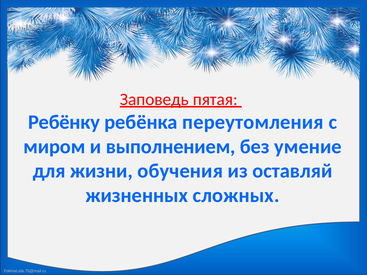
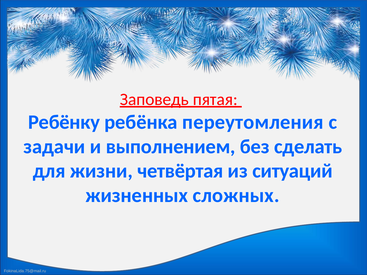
миром: миром -> задачи
умение: умение -> сделать
обучения: обучения -> четвёртая
оставляй: оставляй -> ситуаций
